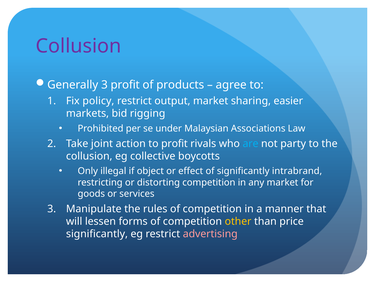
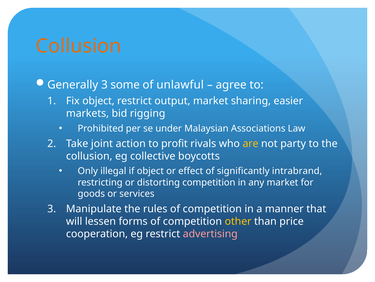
Collusion at (79, 46) colour: purple -> orange
3 profit: profit -> some
products: products -> unlawful
Fix policy: policy -> object
are colour: light blue -> yellow
significantly at (97, 233): significantly -> cooperation
